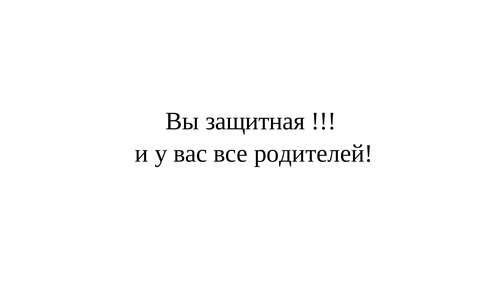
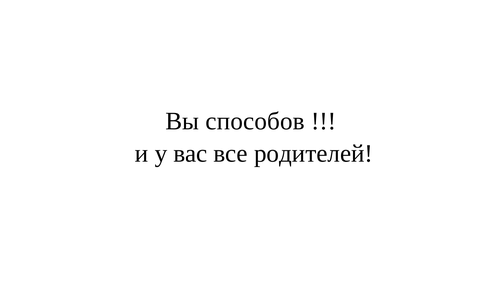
защитная: защитная -> способов
